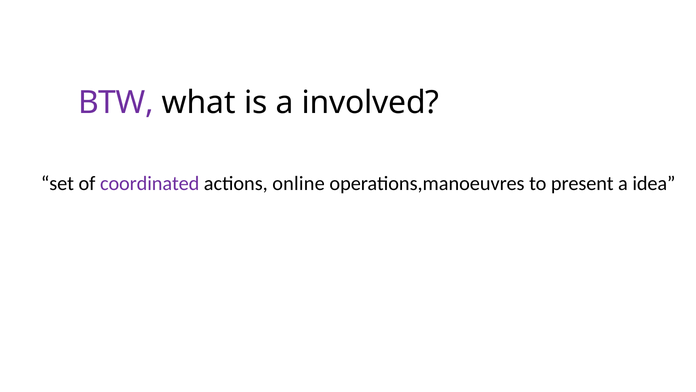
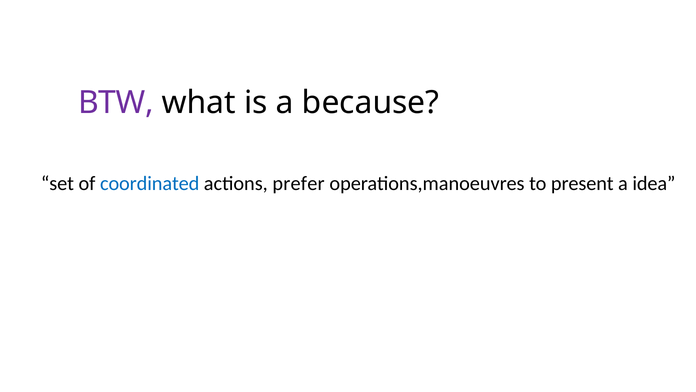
involved: involved -> because
coordinated colour: purple -> blue
online: online -> prefer
